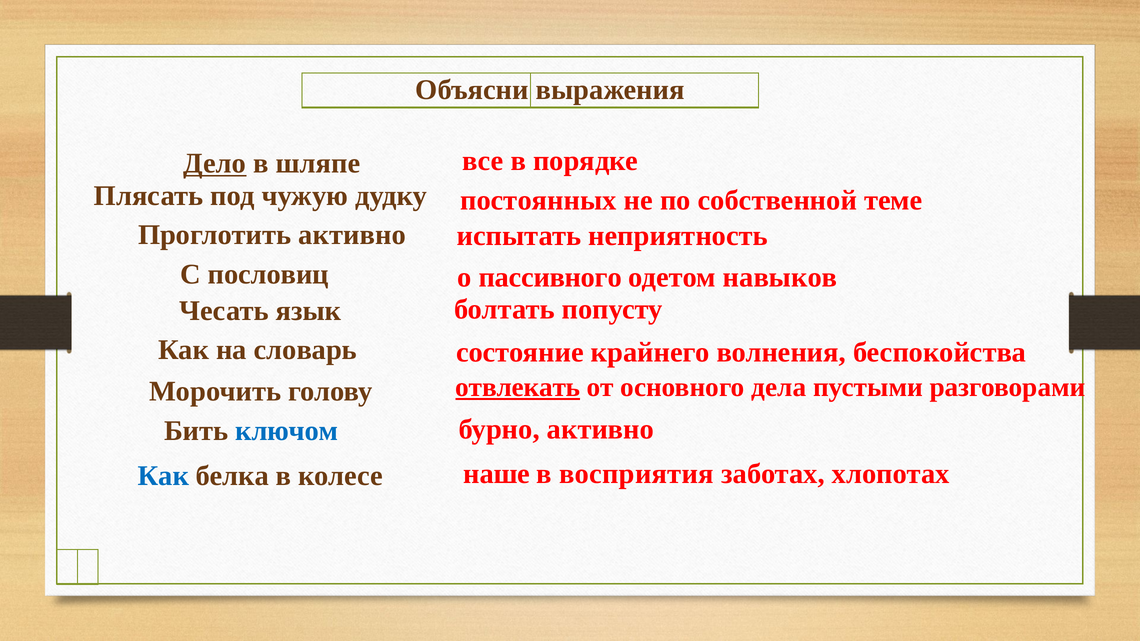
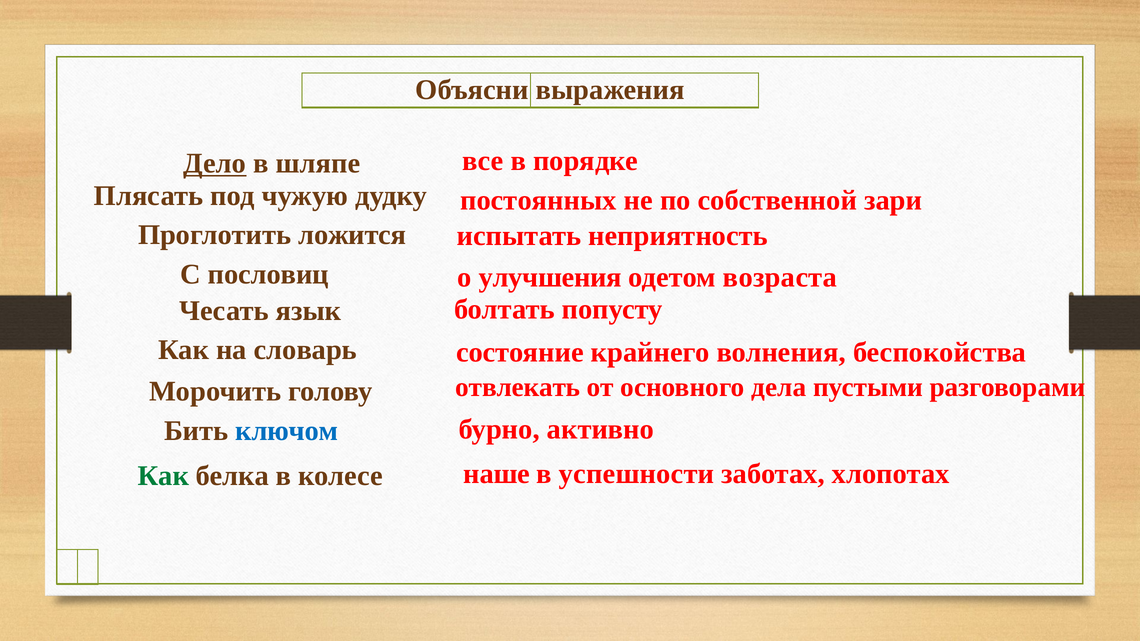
теме: теме -> зари
Проглотить активно: активно -> ложится
пассивного: пассивного -> улучшения
навыков: навыков -> возраста
отвлекать underline: present -> none
Как at (163, 476) colour: blue -> green
восприятия: восприятия -> успешности
